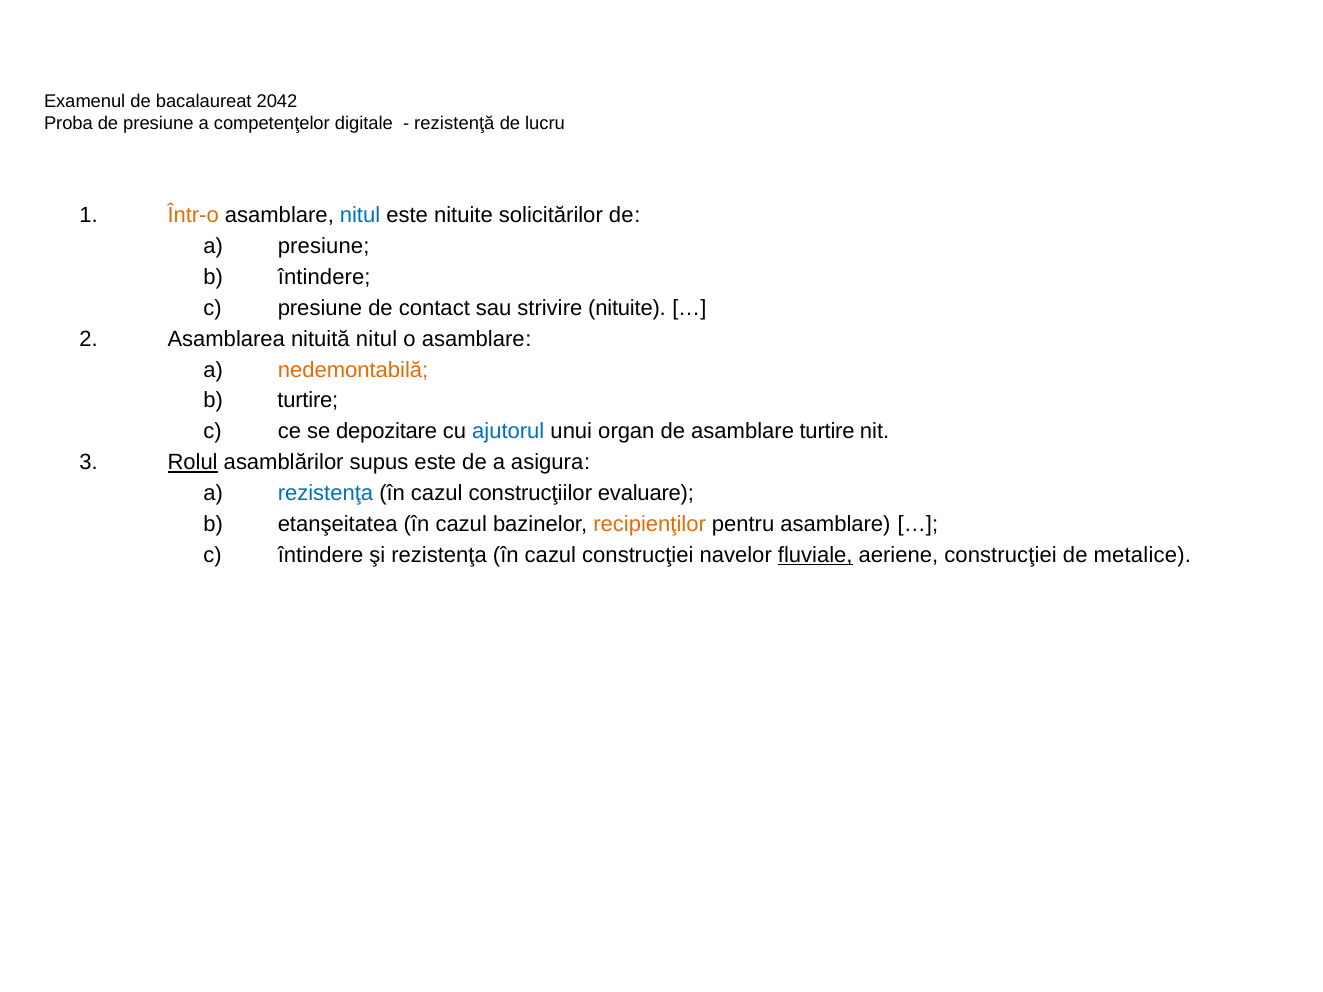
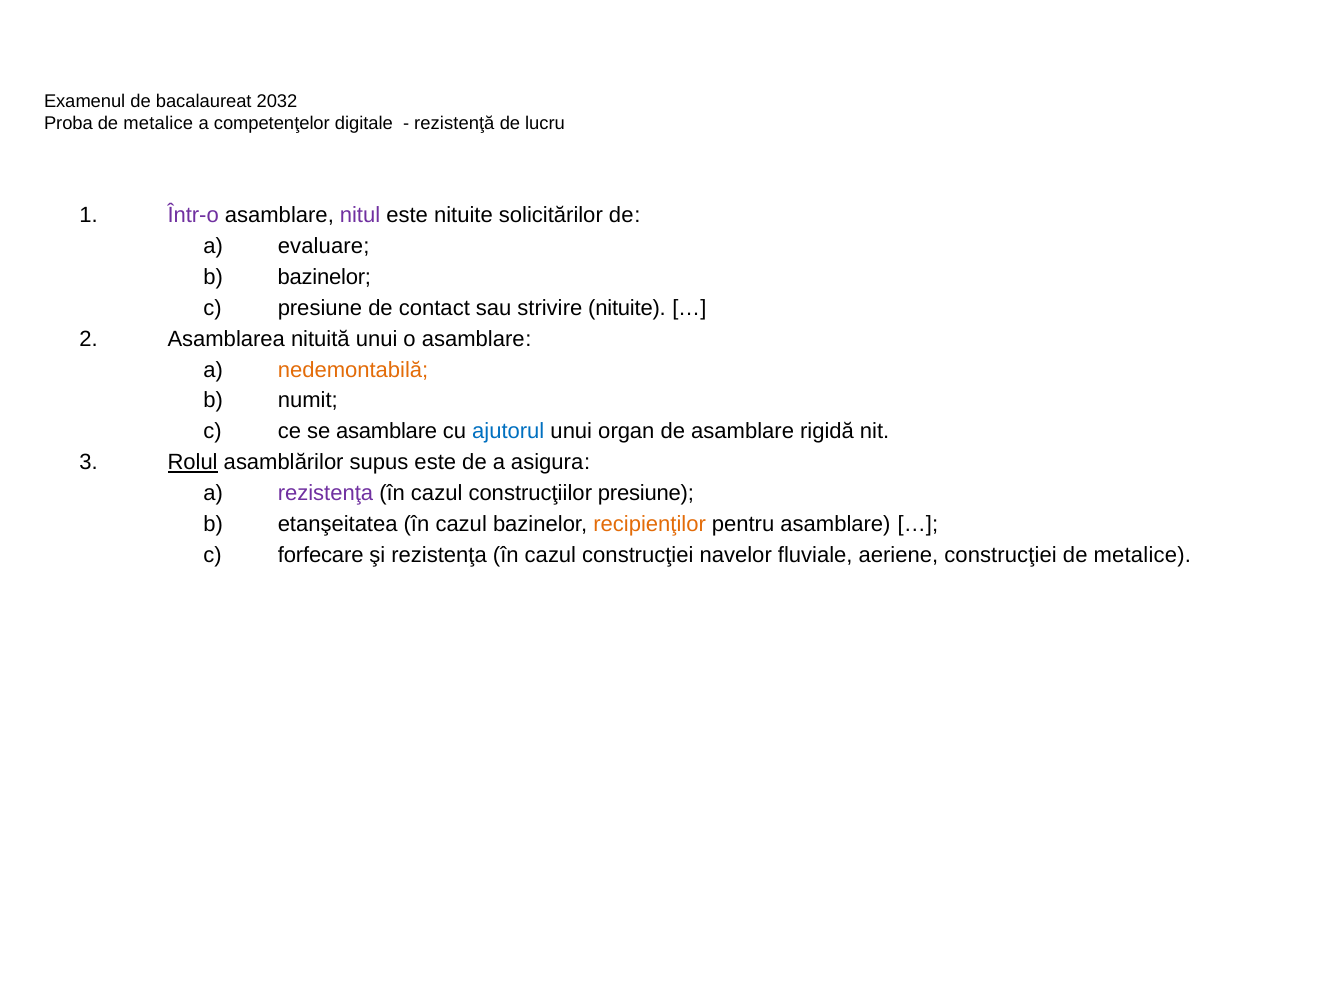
2042: 2042 -> 2032
Proba de presiune: presiune -> metalice
Într-o colour: orange -> purple
nitul at (360, 215) colour: blue -> purple
a presiune: presiune -> evaluare
întindere at (324, 277): întindere -> bazinelor
nituită nitul: nitul -> unui
turtire at (308, 401): turtire -> numit
se depozitare: depozitare -> asamblare
asamblare turtire: turtire -> rigidă
rezistenţa at (325, 493) colour: blue -> purple
construcţiilor evaluare: evaluare -> presiune
întindere at (321, 555): întindere -> forfecare
fluviale underline: present -> none
